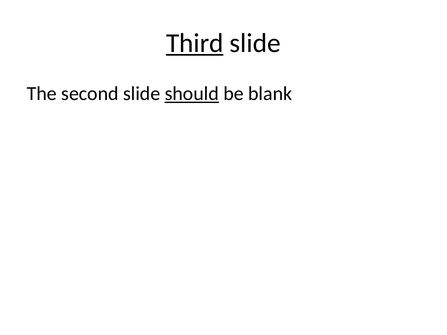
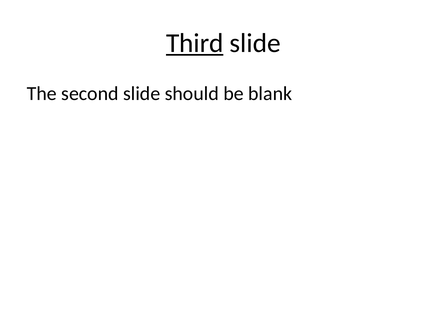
should underline: present -> none
